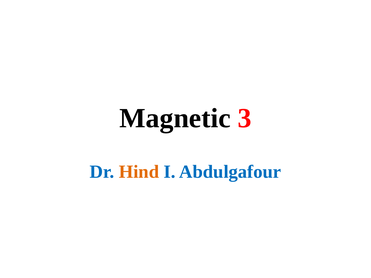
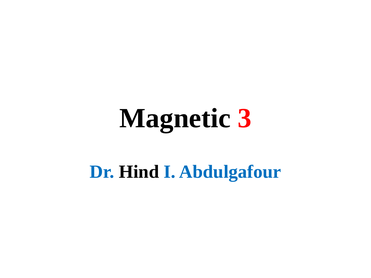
Hind colour: orange -> black
